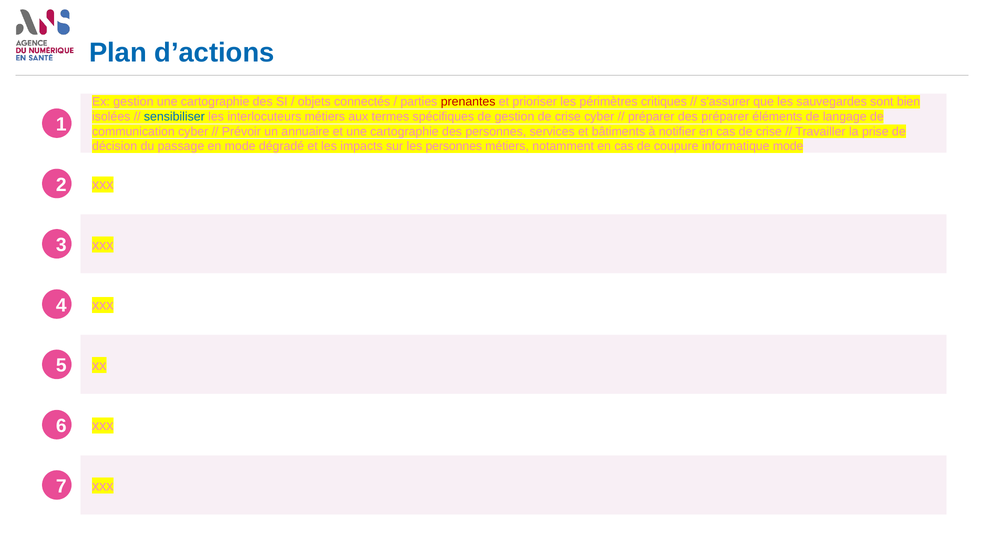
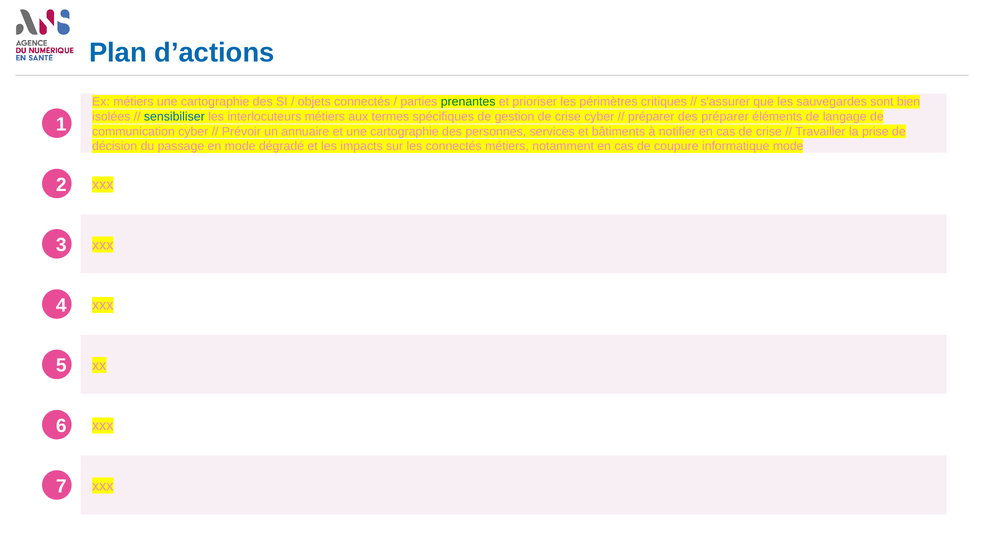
Ex gestion: gestion -> métiers
prenantes colour: red -> green
les personnes: personnes -> connectés
